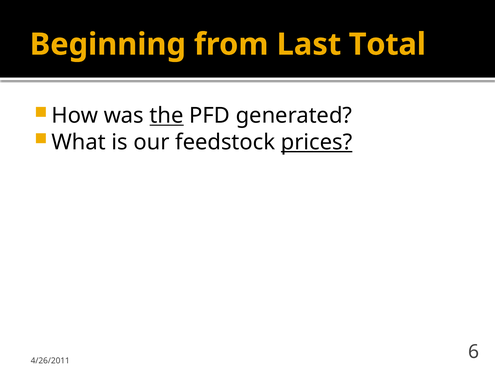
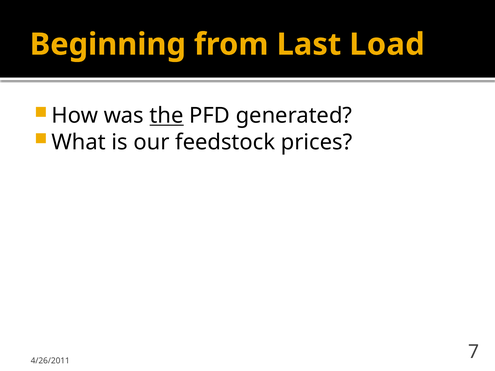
Total: Total -> Load
prices underline: present -> none
6: 6 -> 7
